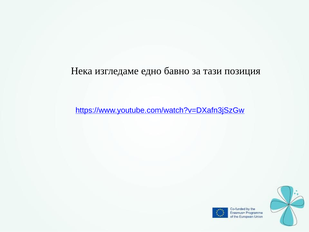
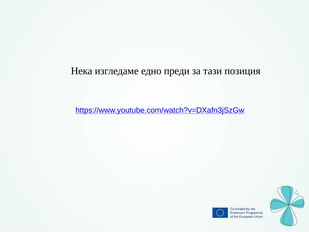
бавно: бавно -> преди
